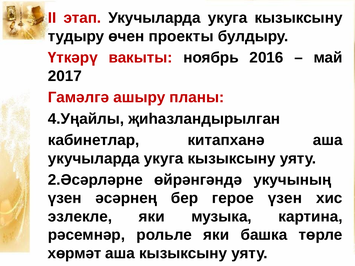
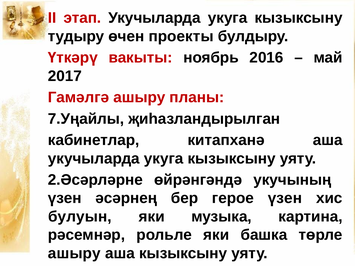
4.Уңайлы: 4.Уңайлы -> 7.Уңайлы
эзлекле: эзлекле -> булуын
хөрмәт at (74, 253): хөрмәт -> ашыру
